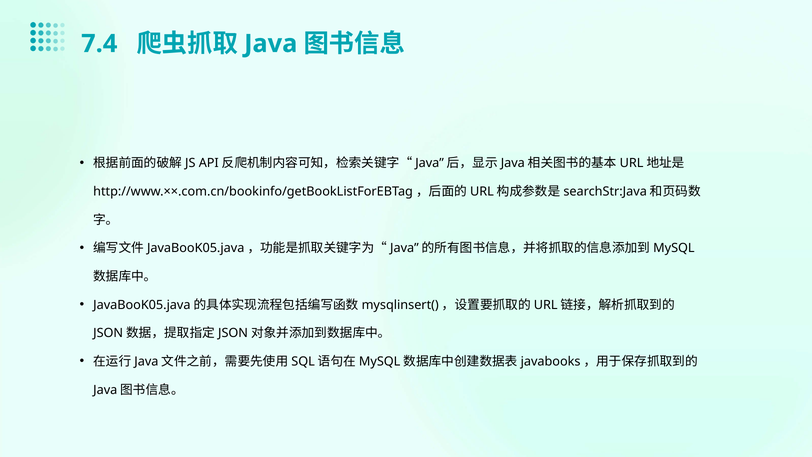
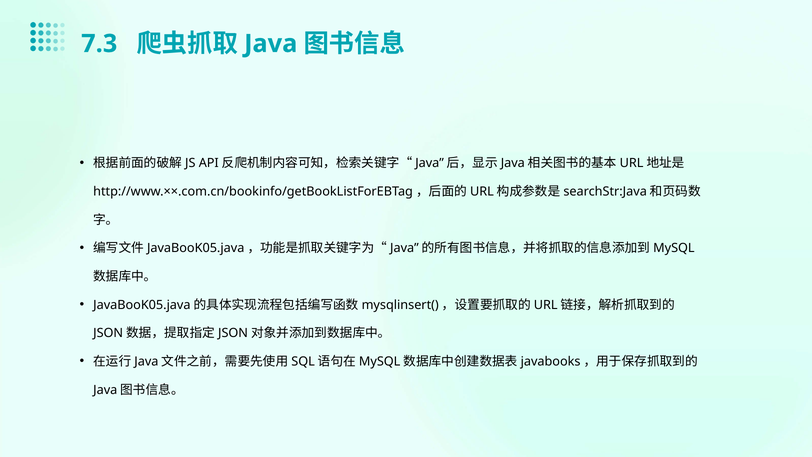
7.4: 7.4 -> 7.3
